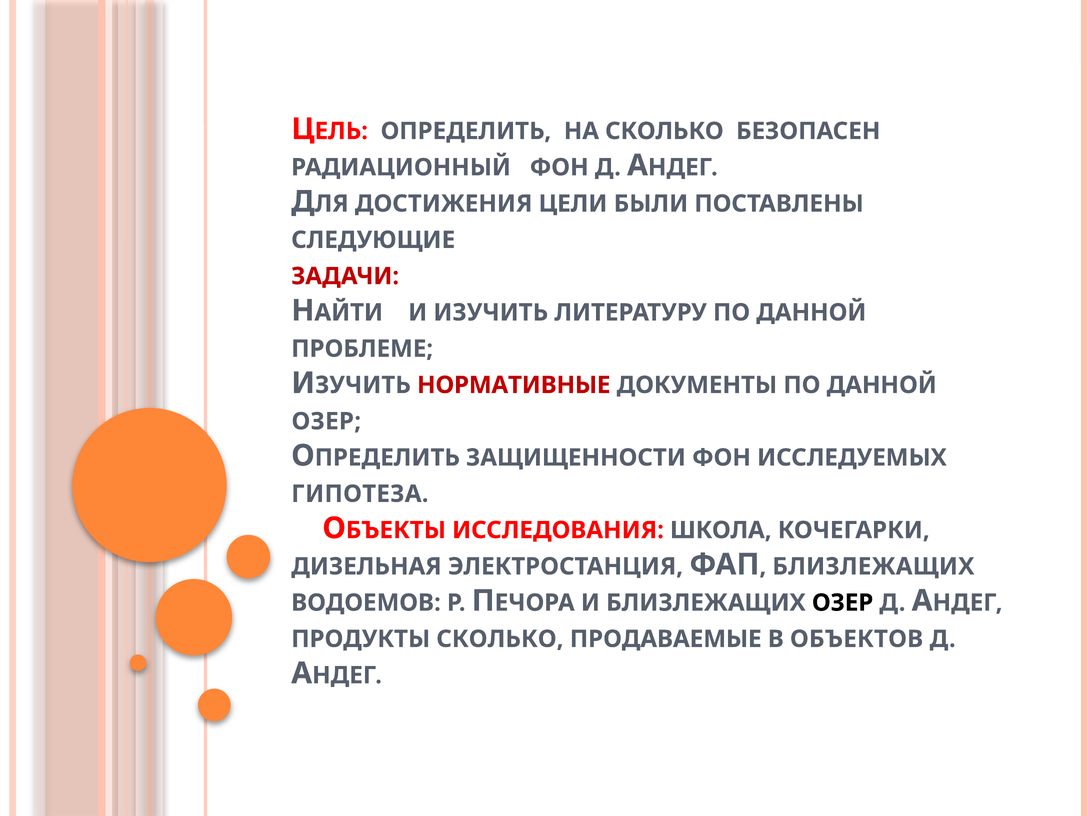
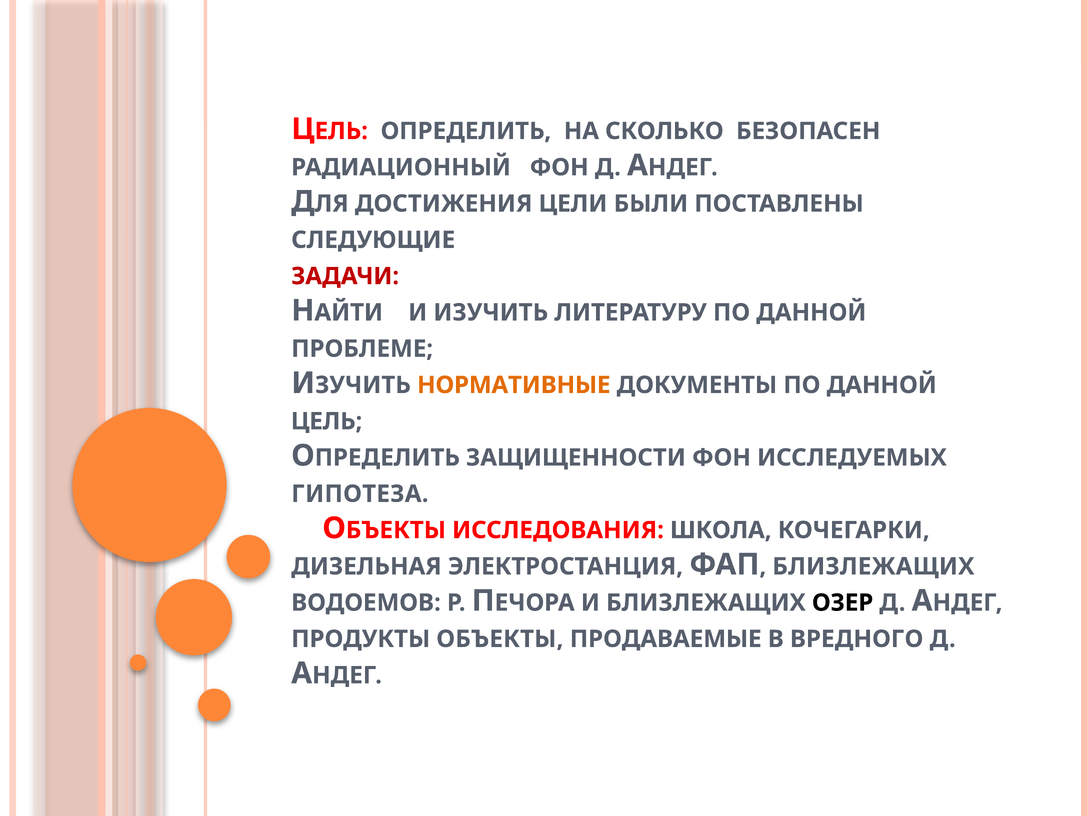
НОРМАТИВНЫЕ colour: red -> orange
ОЗЕР at (326, 421): ОЗЕР -> ЦЕЛЬ
ПРОДУКТЫ СКОЛЬКО: СКОЛЬКО -> ОБЪЕКТЫ
ОБЪЕКТОВ: ОБЪЕКТОВ -> ВРЕДНОГО
